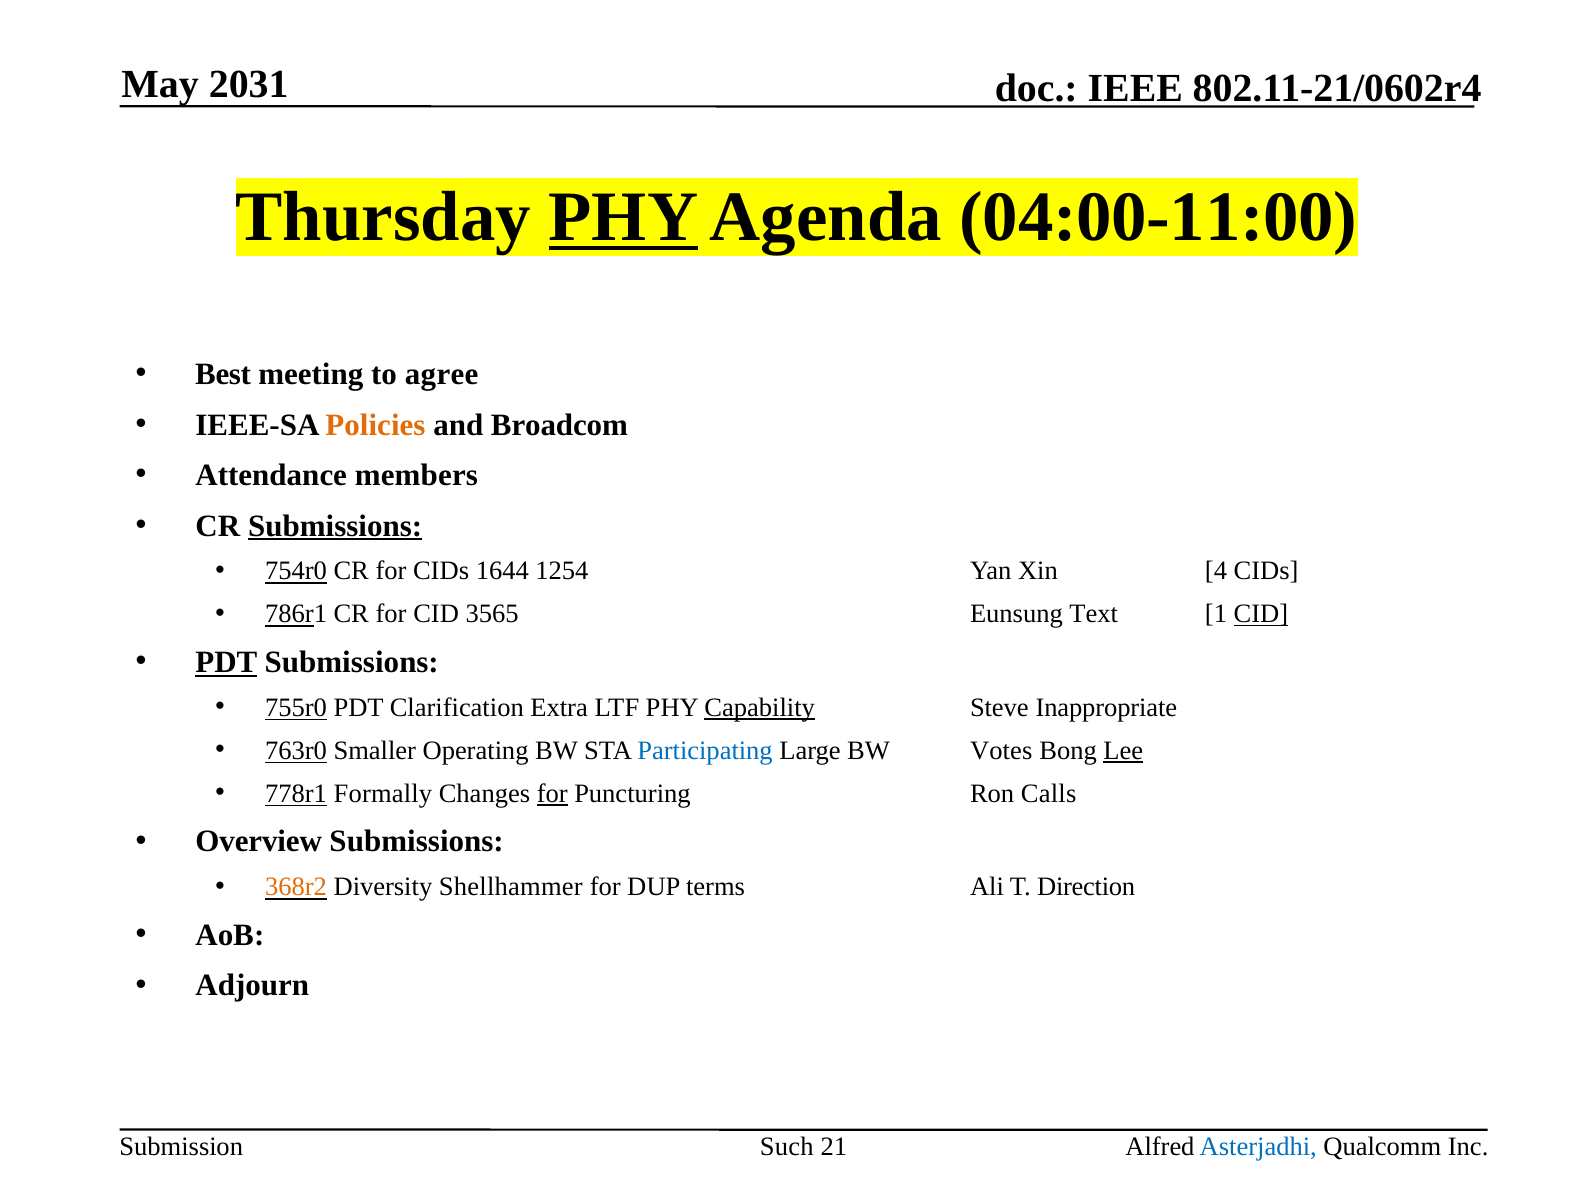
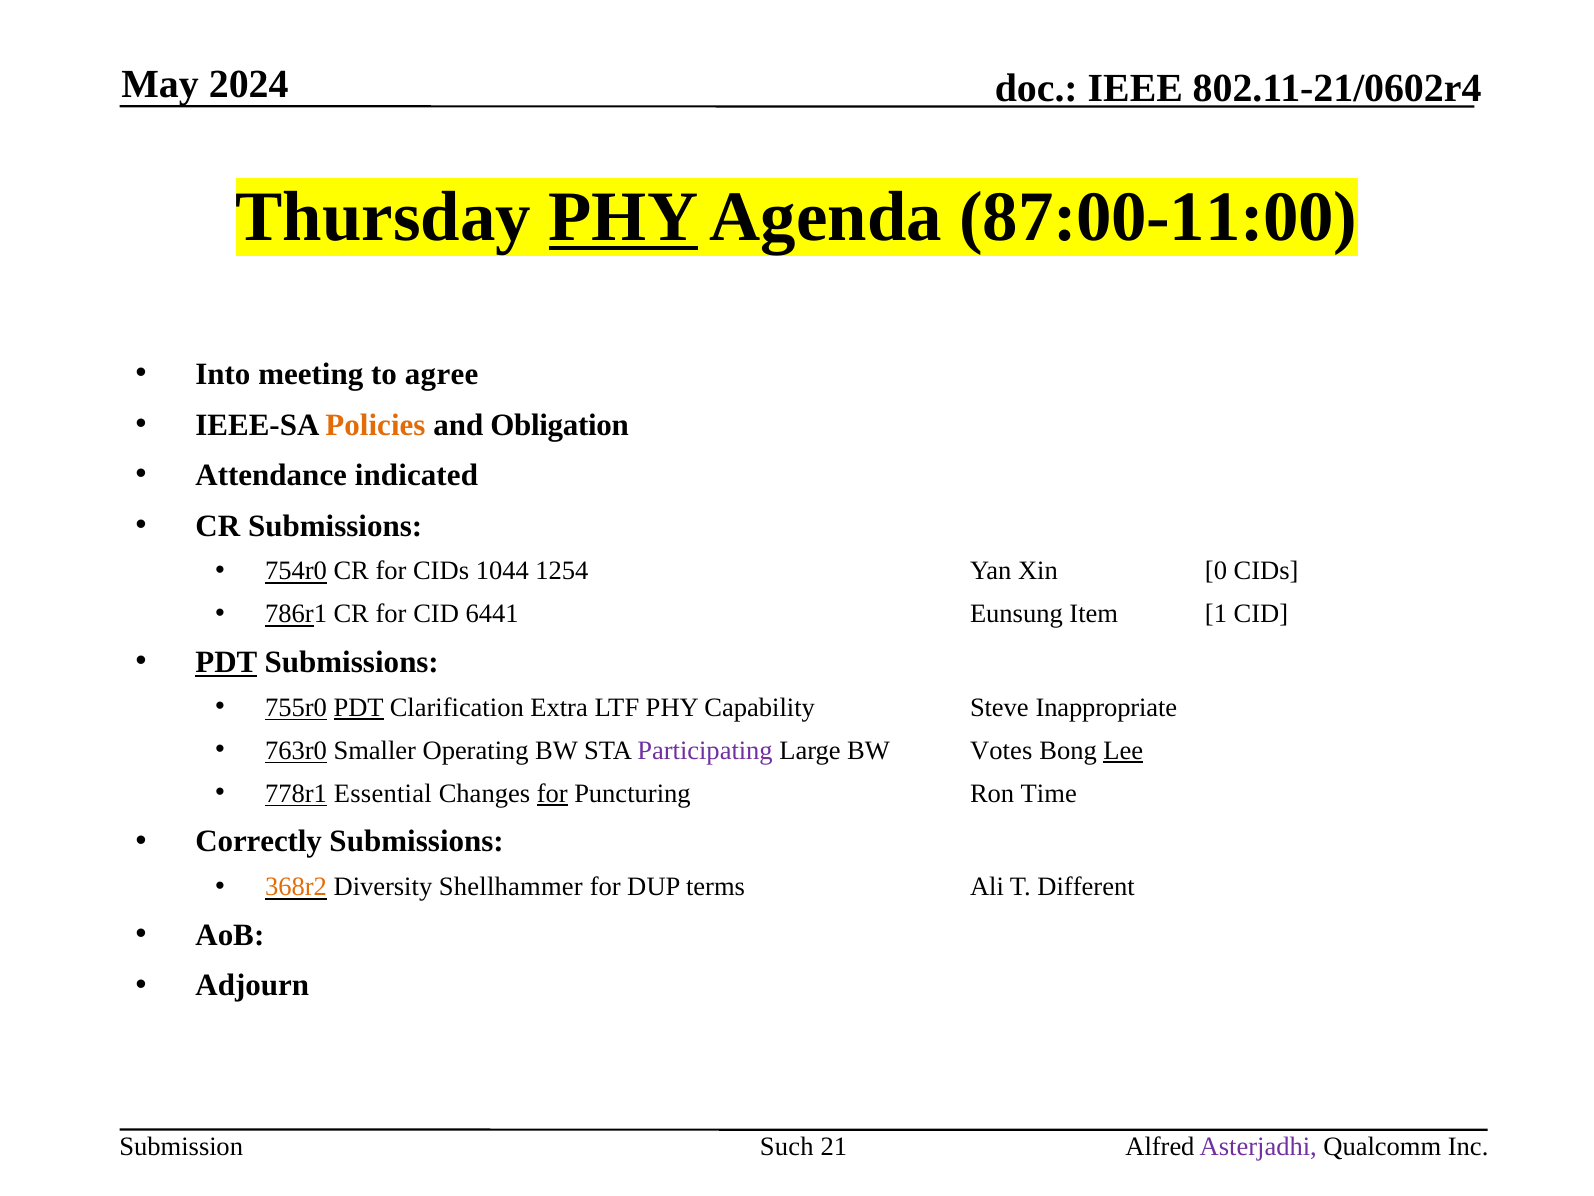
2031: 2031 -> 2024
04:00-11:00: 04:00-11:00 -> 87:00-11:00
Best: Best -> Into
Broadcom: Broadcom -> Obligation
members: members -> indicated
Submissions at (335, 526) underline: present -> none
1644: 1644 -> 1044
4: 4 -> 0
3565: 3565 -> 6441
Text: Text -> Item
CID at (1261, 614) underline: present -> none
PDT at (359, 707) underline: none -> present
Capability underline: present -> none
Participating colour: blue -> purple
Formally: Formally -> Essential
Calls: Calls -> Time
Overview: Overview -> Correctly
Direction: Direction -> Different
Asterjadhi colour: blue -> purple
